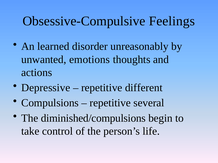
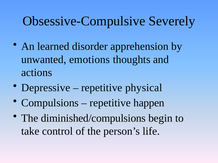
Feelings: Feelings -> Severely
unreasonably: unreasonably -> apprehension
different: different -> physical
several: several -> happen
